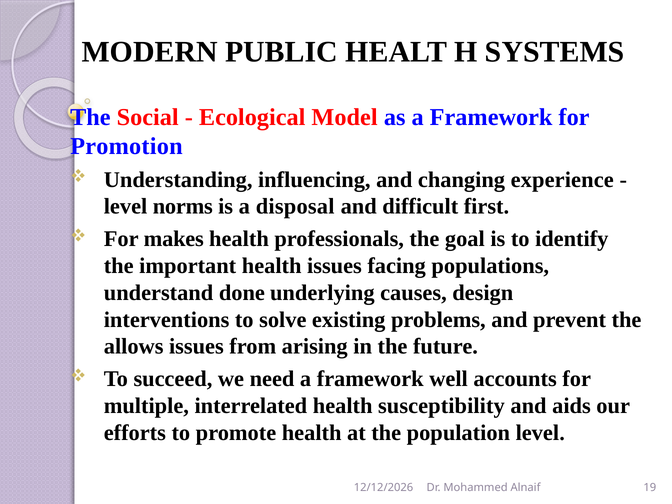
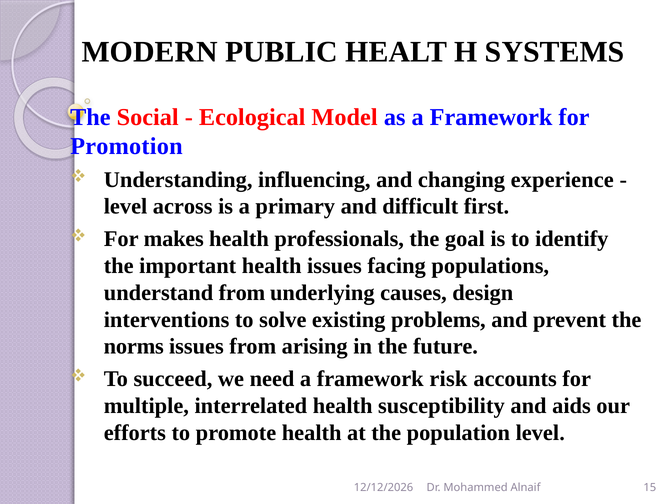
norms: norms -> across
disposal: disposal -> primary
understand done: done -> from
allows: allows -> norms
well: well -> risk
19: 19 -> 15
